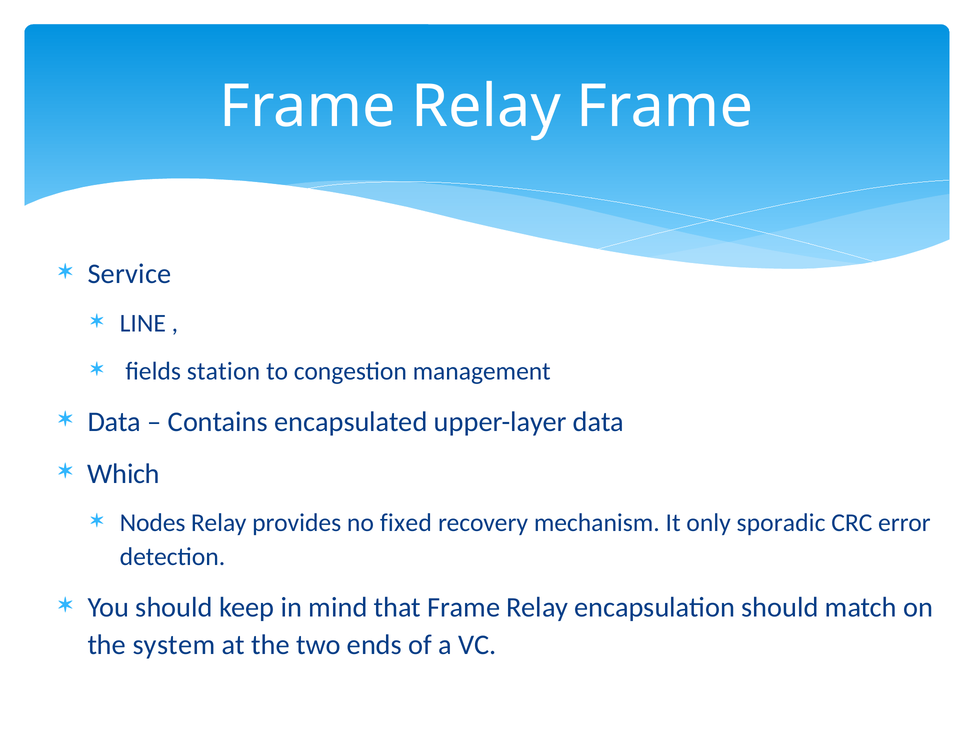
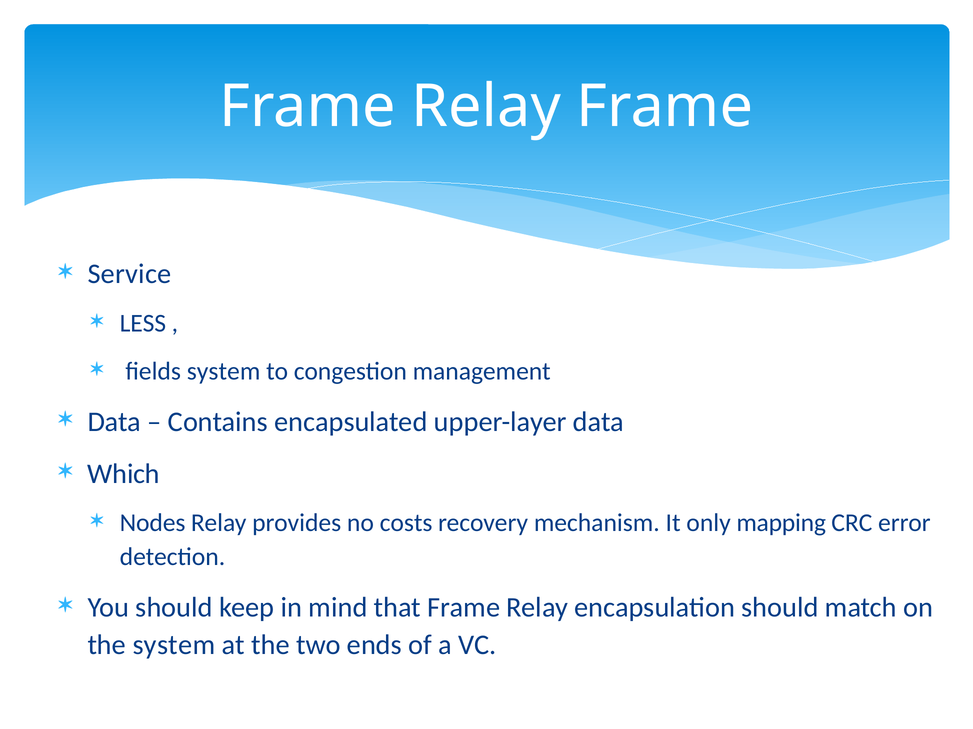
LINE: LINE -> LESS
fields station: station -> system
fixed: fixed -> costs
sporadic: sporadic -> mapping
